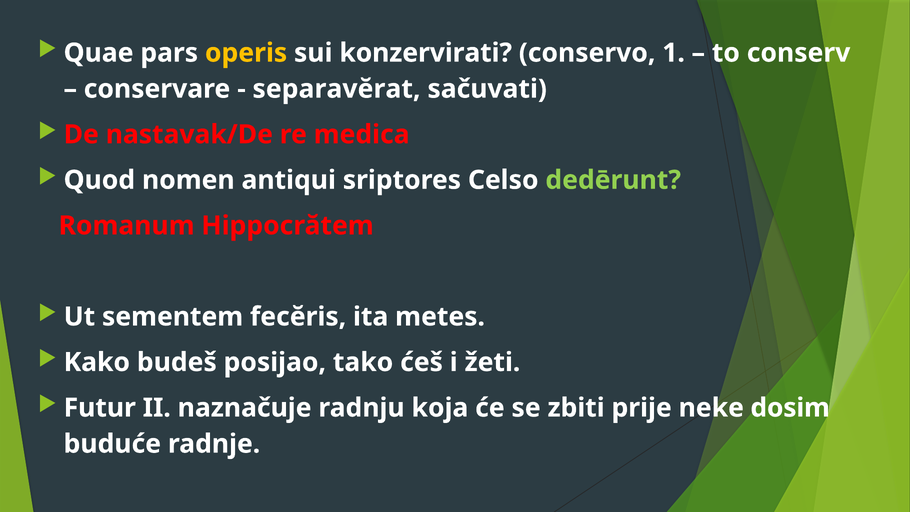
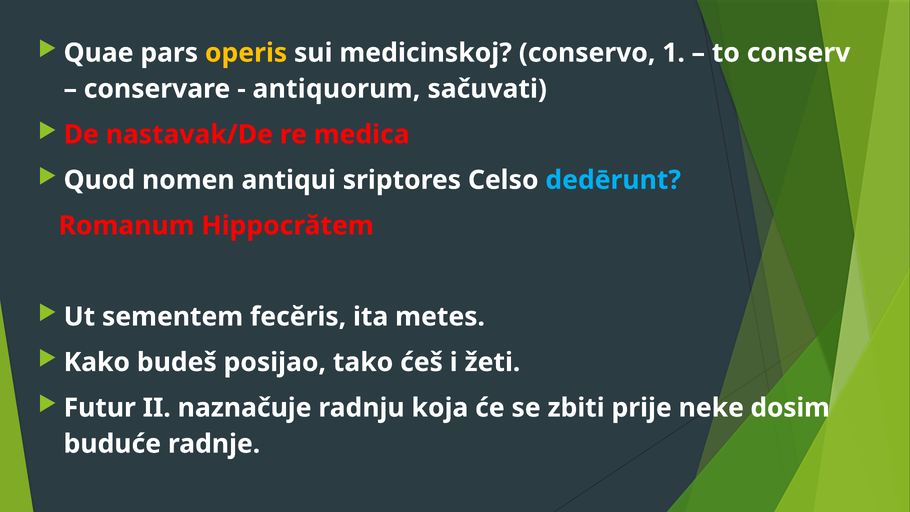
konzervirati: konzervirati -> medicinskoj
separavĕrat: separavĕrat -> antiquorum
dedērunt colour: light green -> light blue
